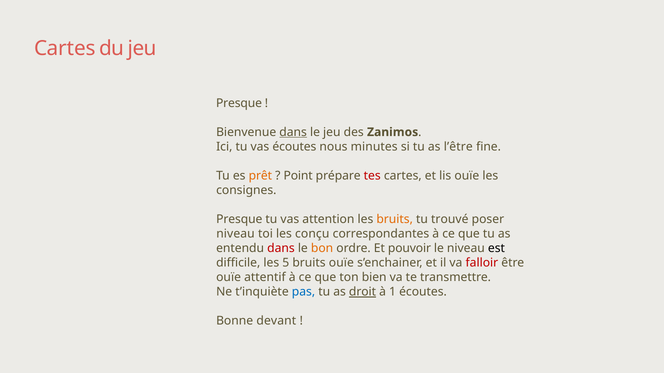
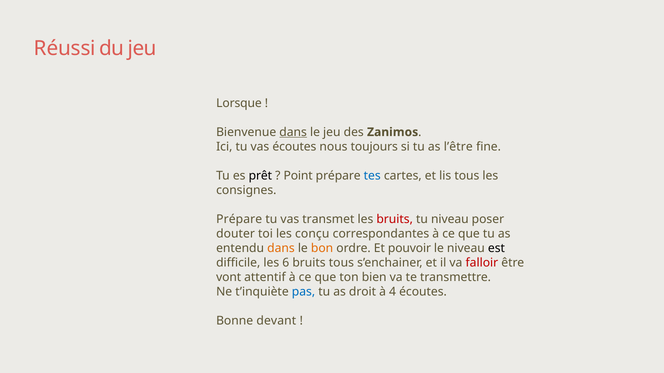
Cartes at (65, 48): Cartes -> Réussi
Presque at (239, 103): Presque -> Lorsque
minutes: minutes -> toujours
prêt colour: orange -> black
tes colour: red -> blue
lis ouïe: ouïe -> tous
Presque at (239, 219): Presque -> Prépare
attention: attention -> transmet
bruits at (395, 219) colour: orange -> red
tu trouvé: trouvé -> niveau
niveau at (236, 234): niveau -> douter
dans at (281, 249) colour: red -> orange
5: 5 -> 6
bruits ouïe: ouïe -> tous
ouïe at (229, 278): ouïe -> vont
droit underline: present -> none
1: 1 -> 4
